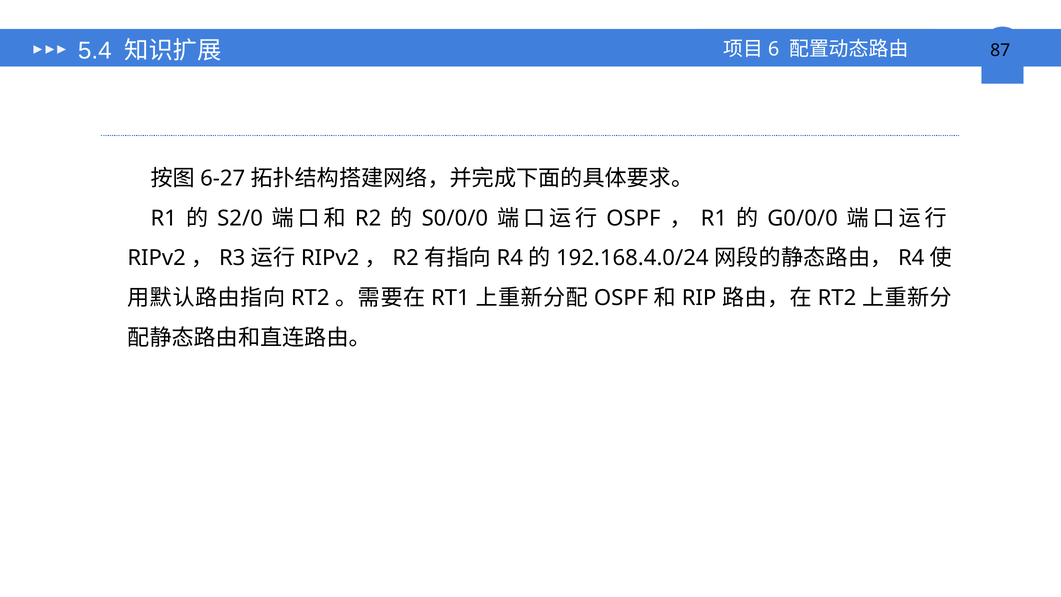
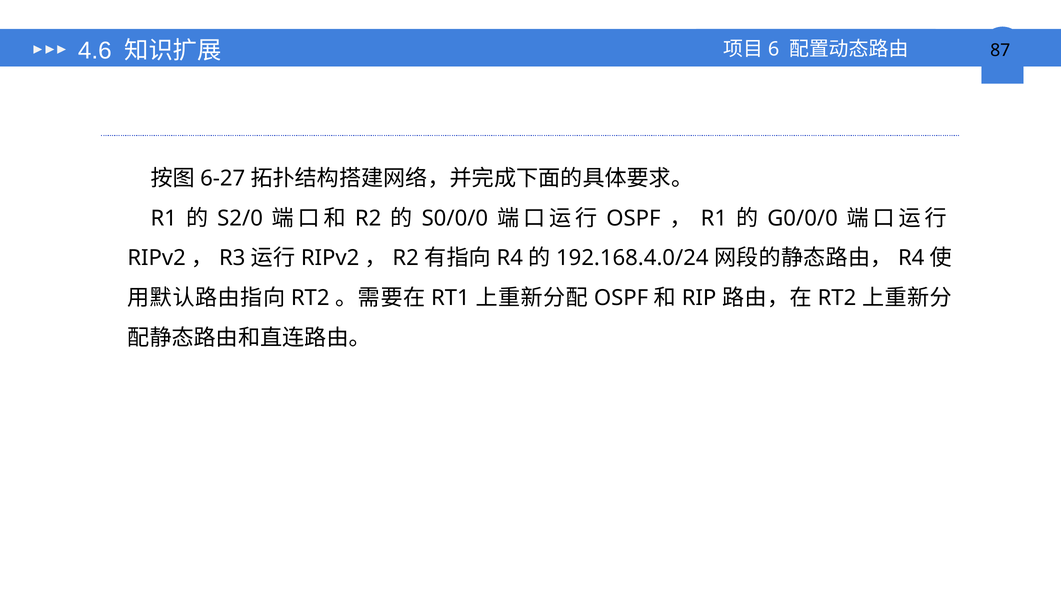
5.4: 5.4 -> 4.6
